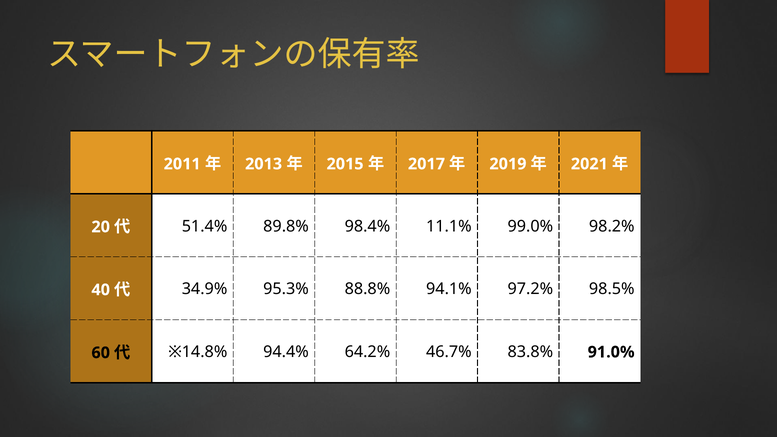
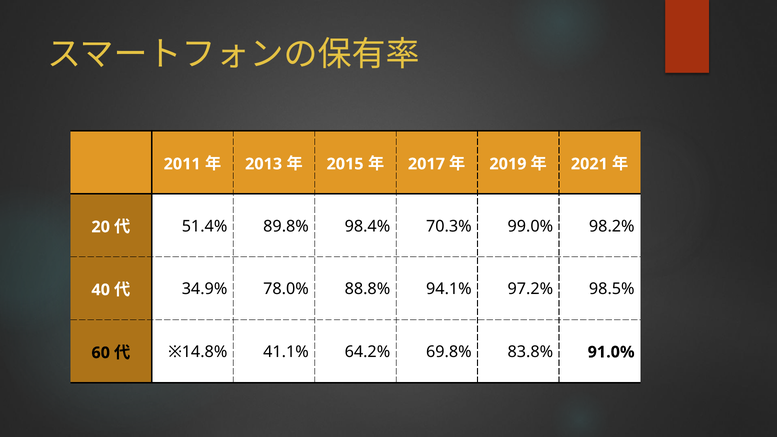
11.1%: 11.1% -> 70.3%
95.3%: 95.3% -> 78.0%
94.4%: 94.4% -> 41.1%
46.7%: 46.7% -> 69.8%
